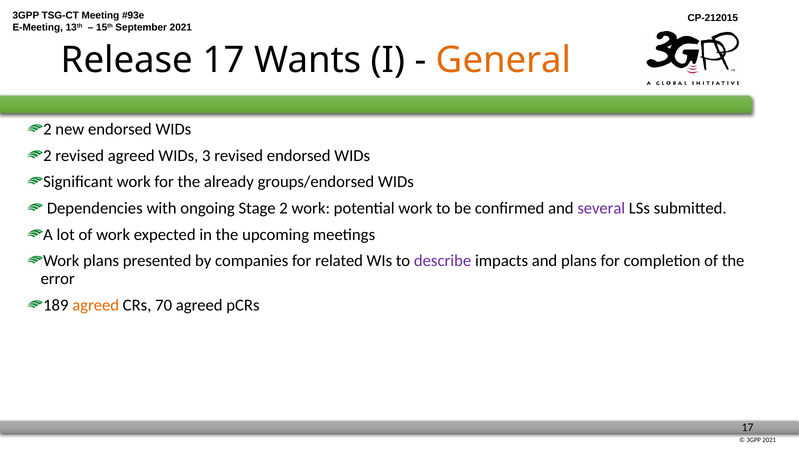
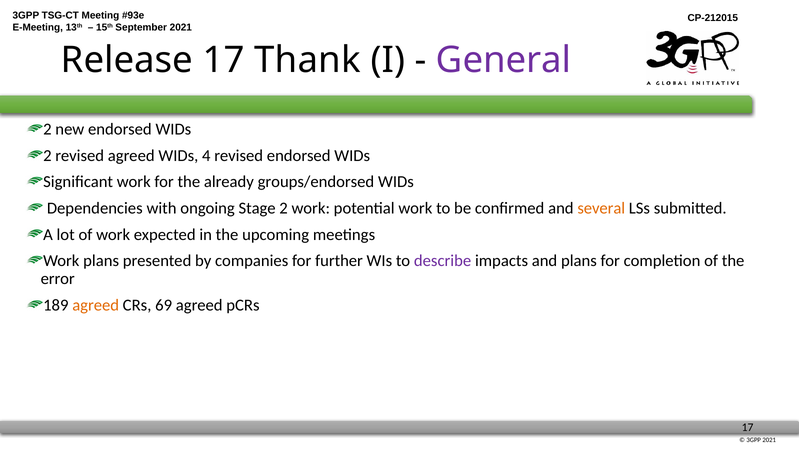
Wants: Wants -> Thank
General colour: orange -> purple
3: 3 -> 4
several colour: purple -> orange
related: related -> further
70: 70 -> 69
